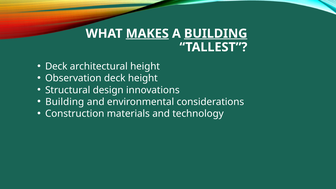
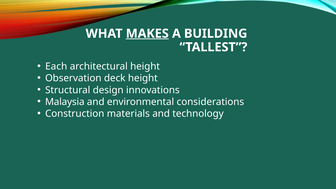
BUILDING at (216, 34) underline: present -> none
Deck at (56, 66): Deck -> Each
Building at (65, 102): Building -> Malaysia
